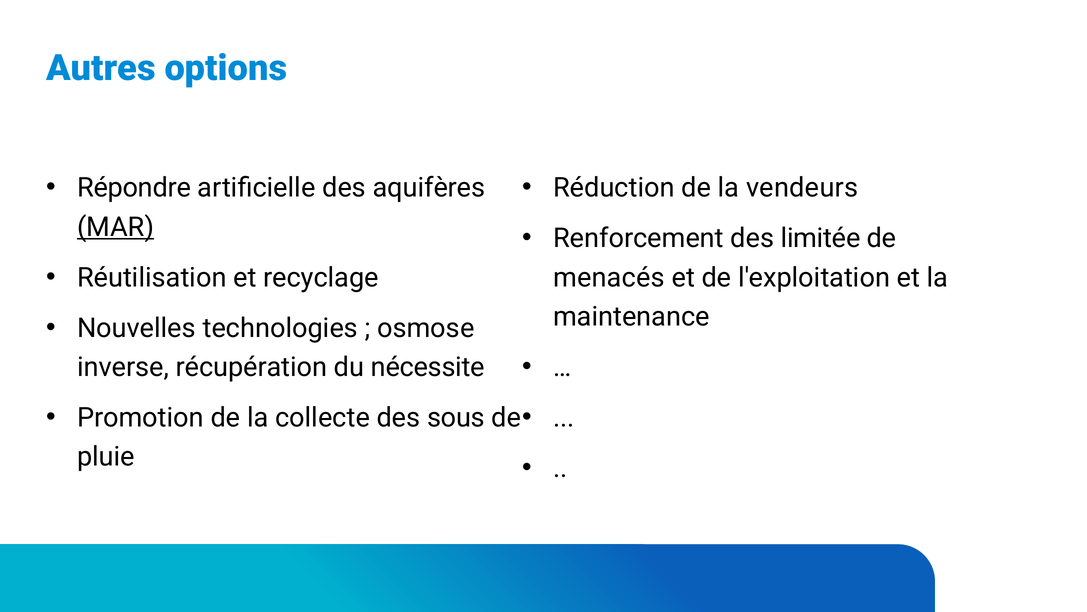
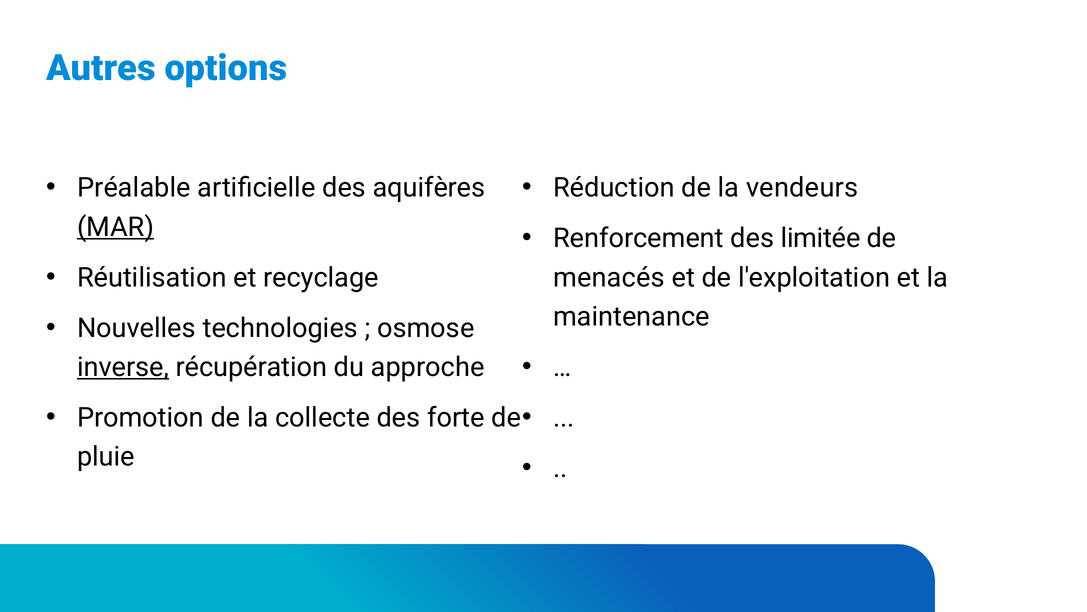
Répondre: Répondre -> Préalable
inverse underline: none -> present
nécessite: nécessite -> approche
sous: sous -> forte
